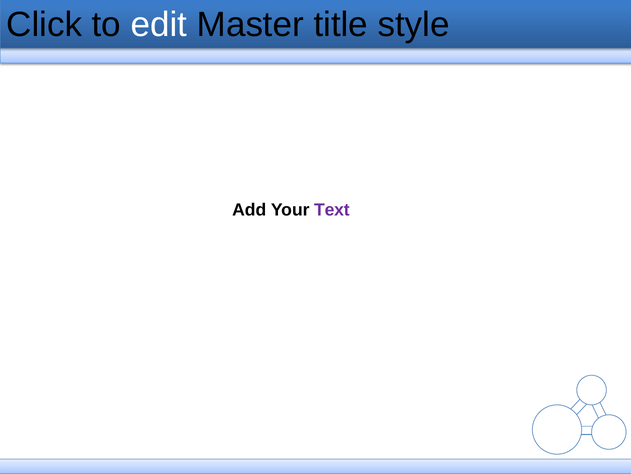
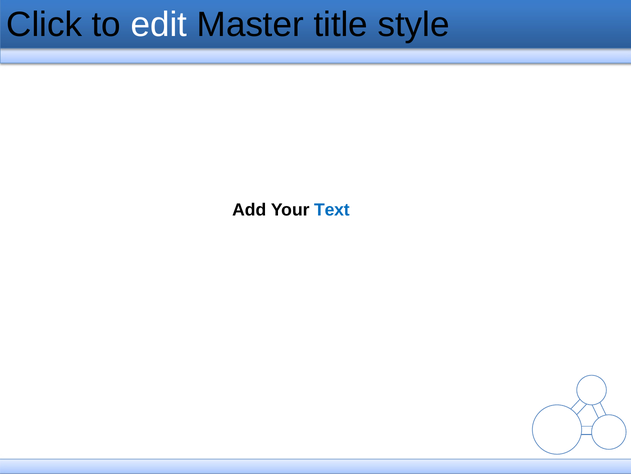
Text at (332, 210) colour: purple -> blue
